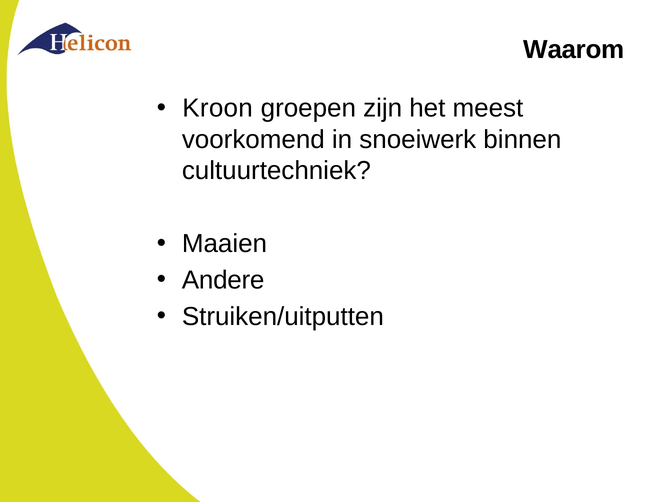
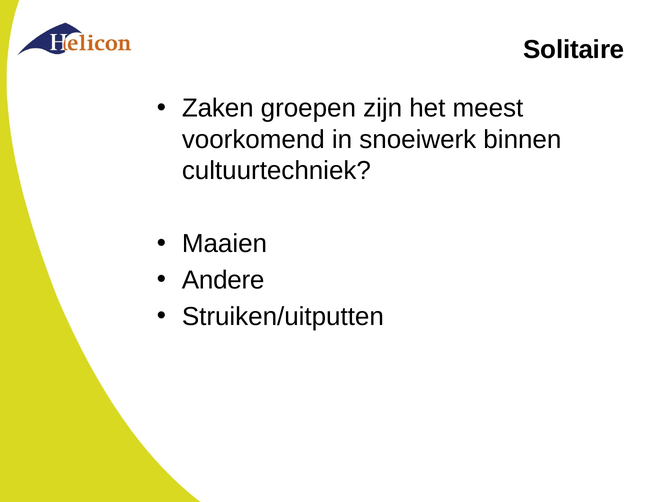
Waarom: Waarom -> Solitaire
Kroon: Kroon -> Zaken
